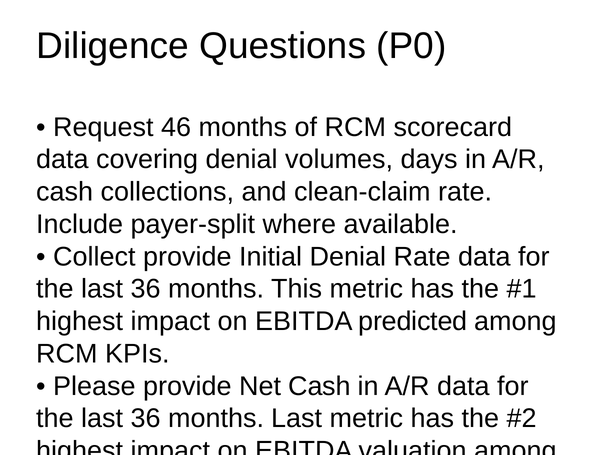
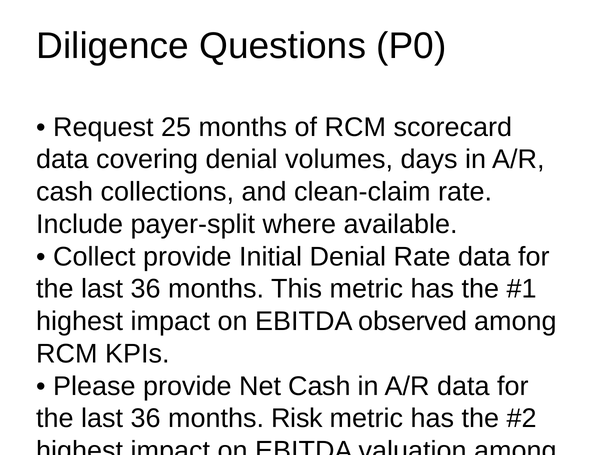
46: 46 -> 25
predicted: predicted -> observed
months Last: Last -> Risk
